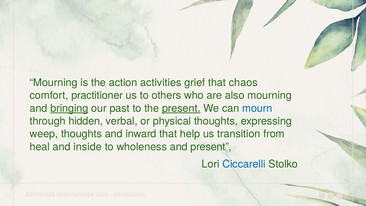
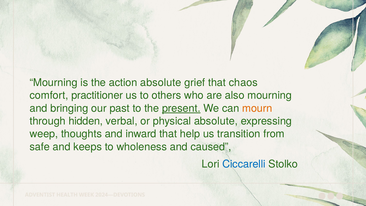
action activities: activities -> absolute
bringing underline: present -> none
mourn colour: blue -> orange
physical thoughts: thoughts -> absolute
heal: heal -> safe
inside: inside -> keeps
and present: present -> caused
